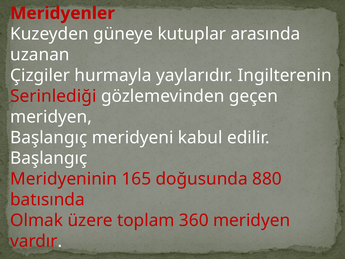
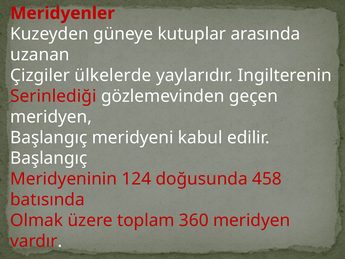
hurmayla: hurmayla -> ülkelerde
165: 165 -> 124
880: 880 -> 458
